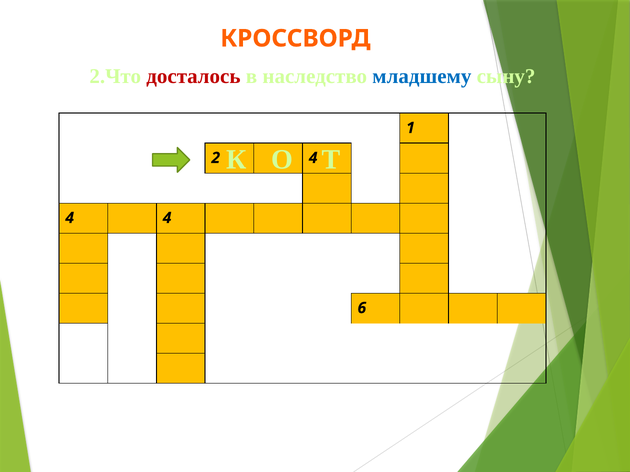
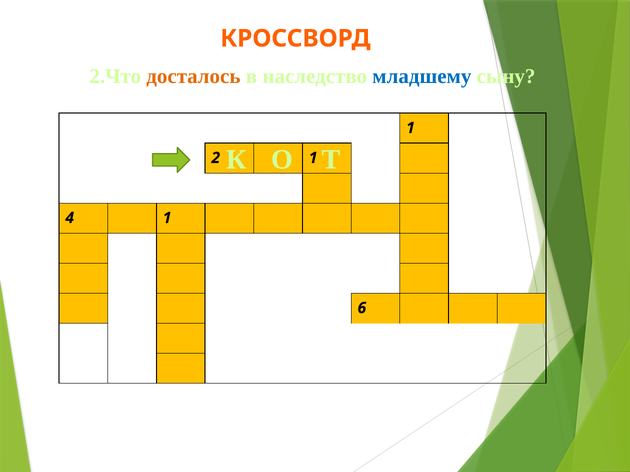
досталось colour: red -> orange
2 4: 4 -> 1
4 at (167, 218): 4 -> 1
